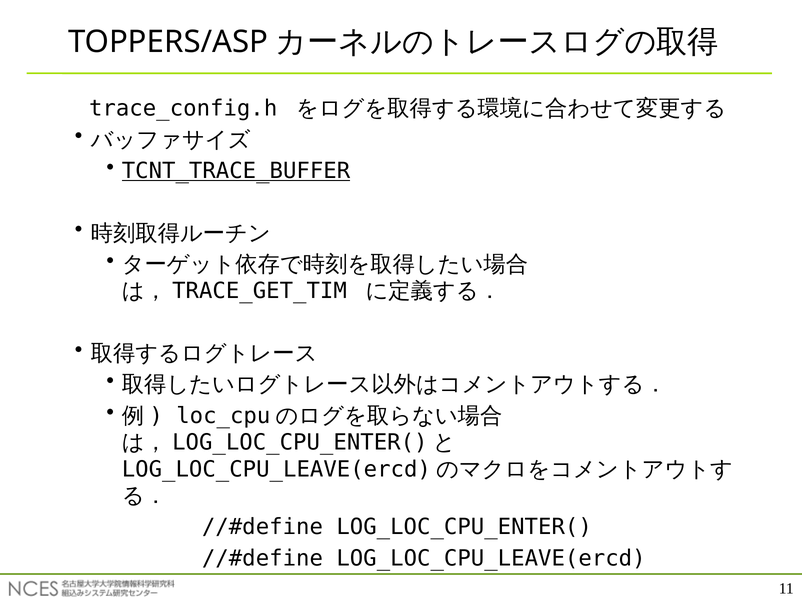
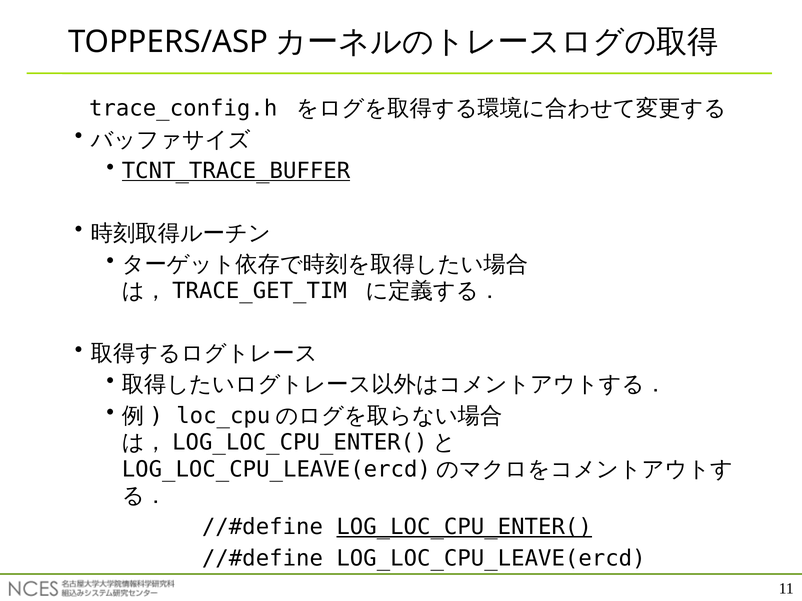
LOG_LOC_CPU_ENTER( underline: none -> present
